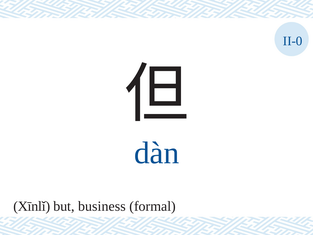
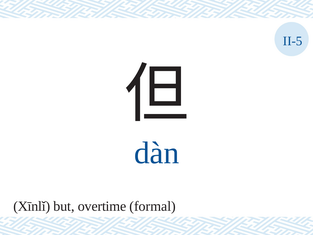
II-0: II-0 -> II-5
business: business -> overtime
